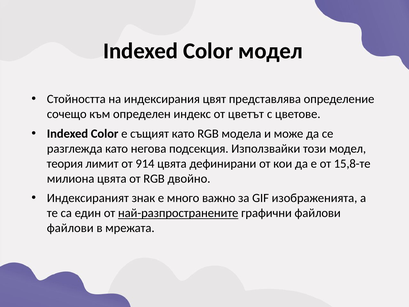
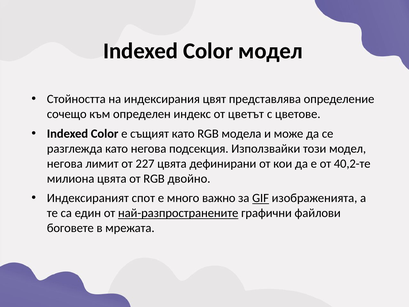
теория at (65, 163): теория -> негова
914: 914 -> 227
15,8-те: 15,8-те -> 40,2-те
знак: знак -> спот
GIF underline: none -> present
файлови at (70, 228): файлови -> боговете
